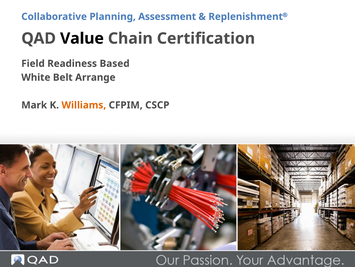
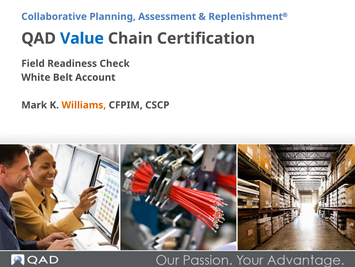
Value colour: black -> blue
Based: Based -> Check
Arrange: Arrange -> Account
